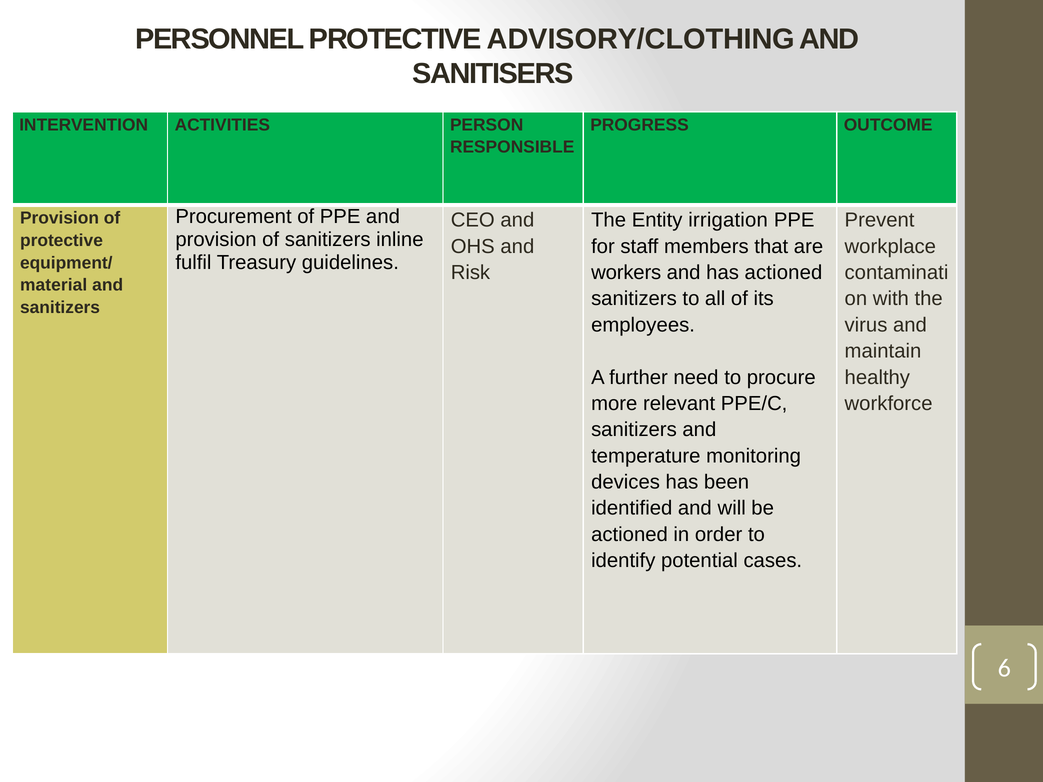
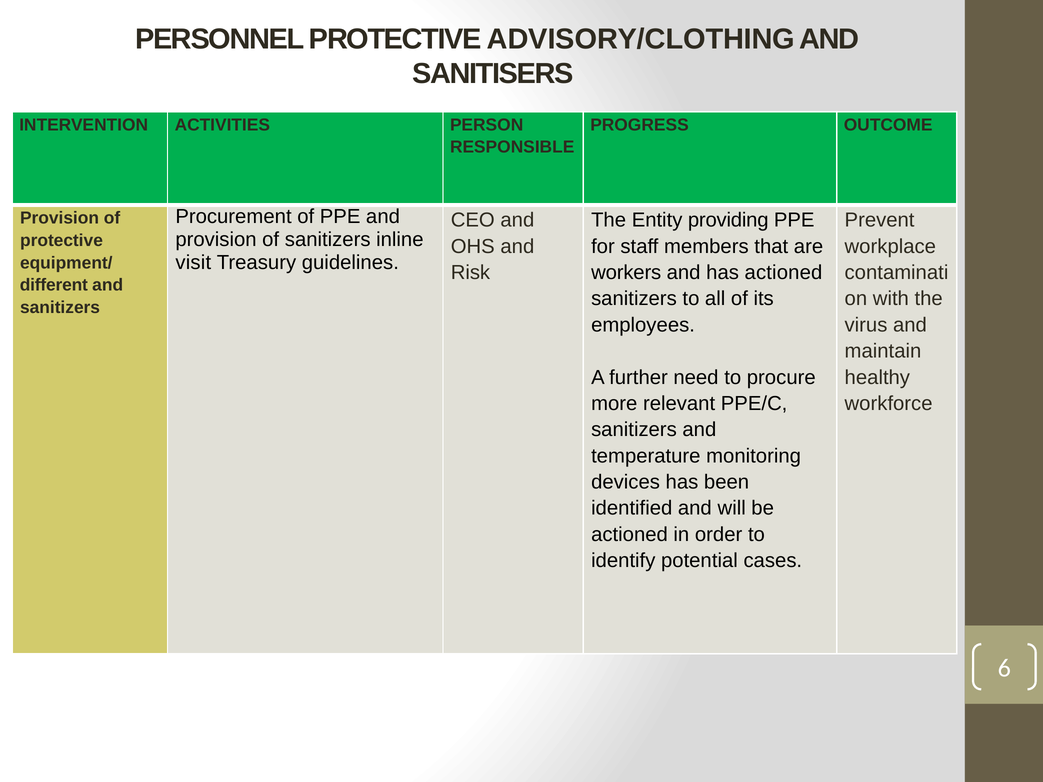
irrigation: irrigation -> providing
fulfil: fulfil -> visit
material: material -> different
